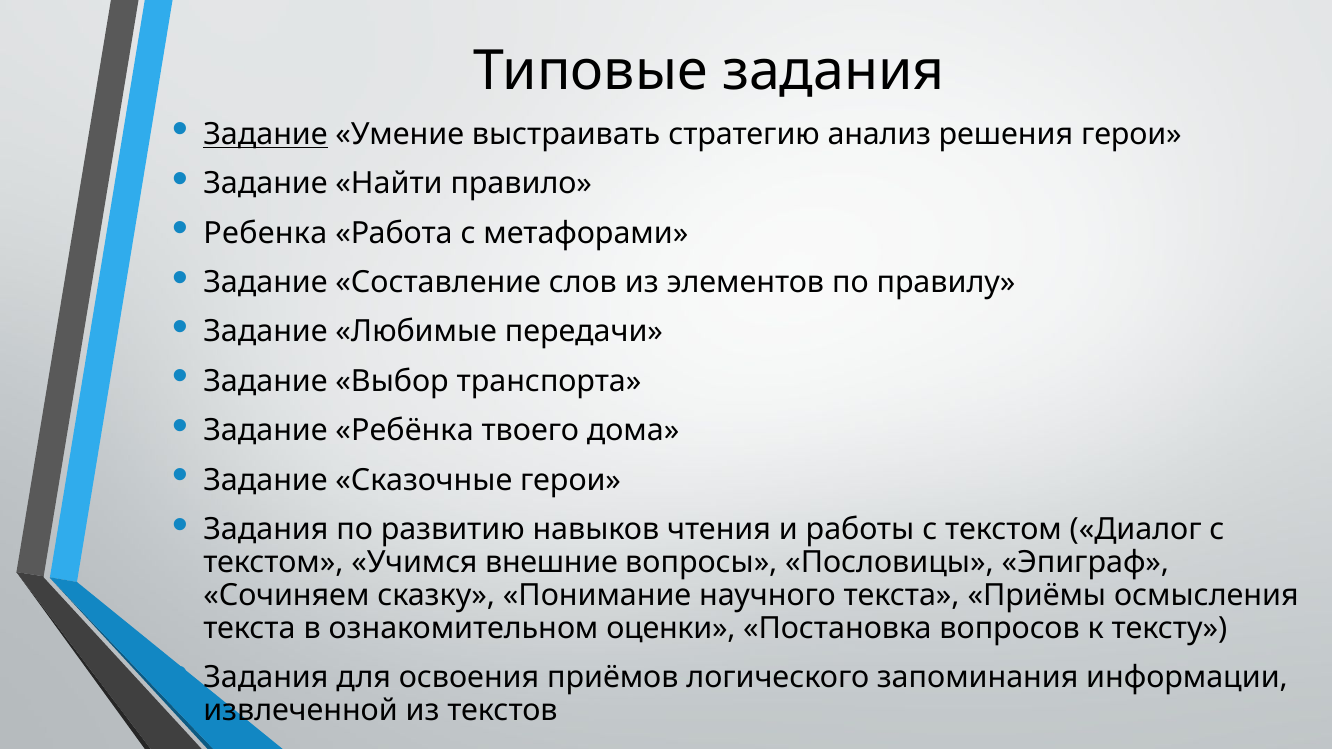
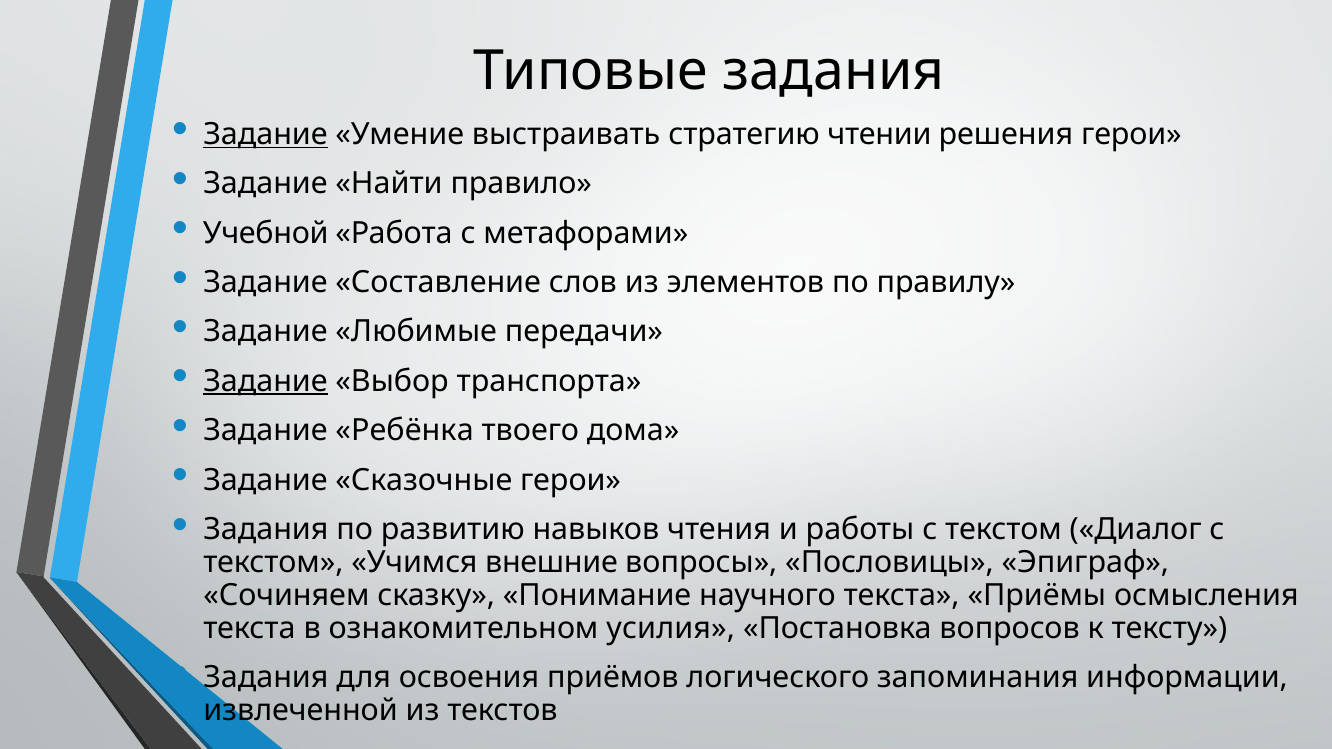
анализ: анализ -> чтении
Ребенка: Ребенка -> Учебной
Задание at (266, 381) underline: none -> present
оценки: оценки -> усилия
